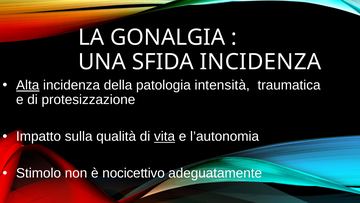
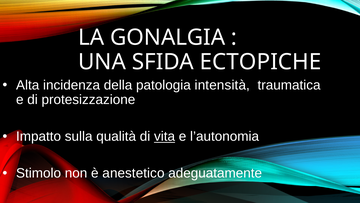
SFIDA INCIDENZA: INCIDENZA -> ECTOPICHE
Alta underline: present -> none
nocicettivo: nocicettivo -> anestetico
